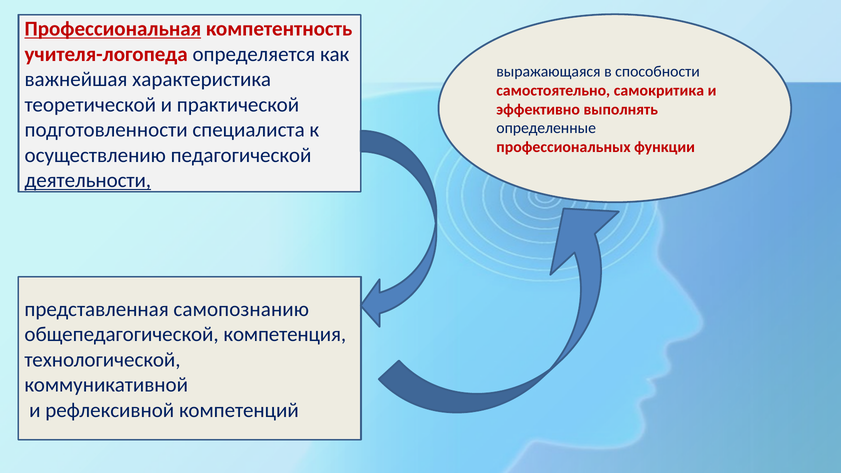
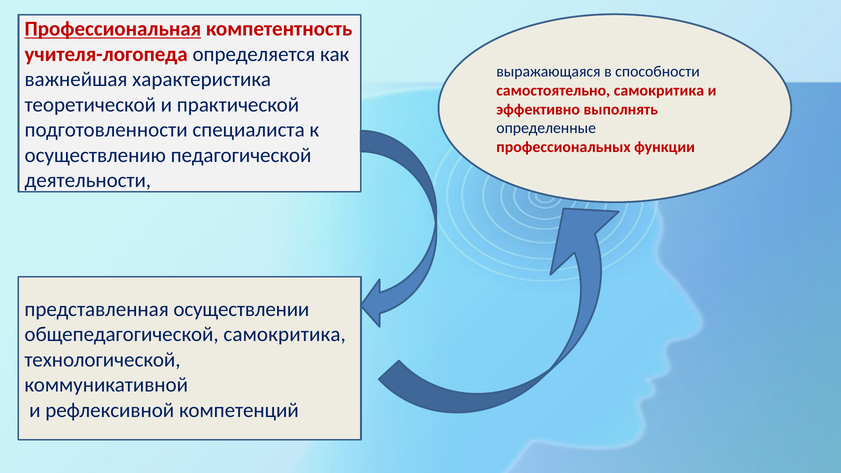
деятельности underline: present -> none
самопознанию: самопознанию -> осуществлении
общепедагогической компетенция: компетенция -> самокритика
